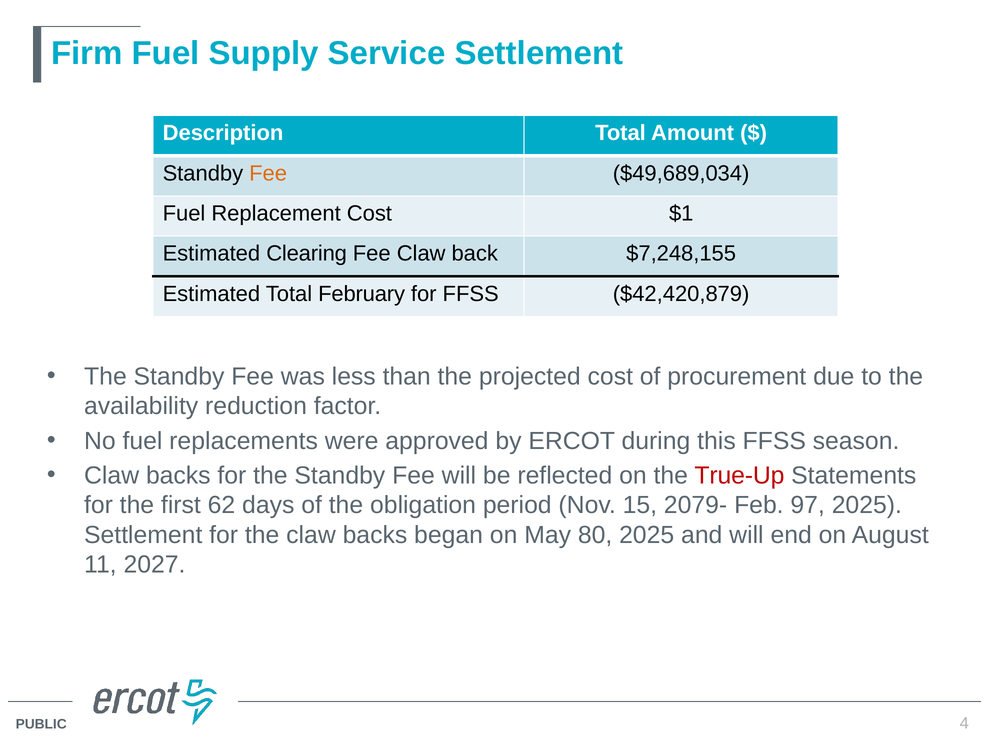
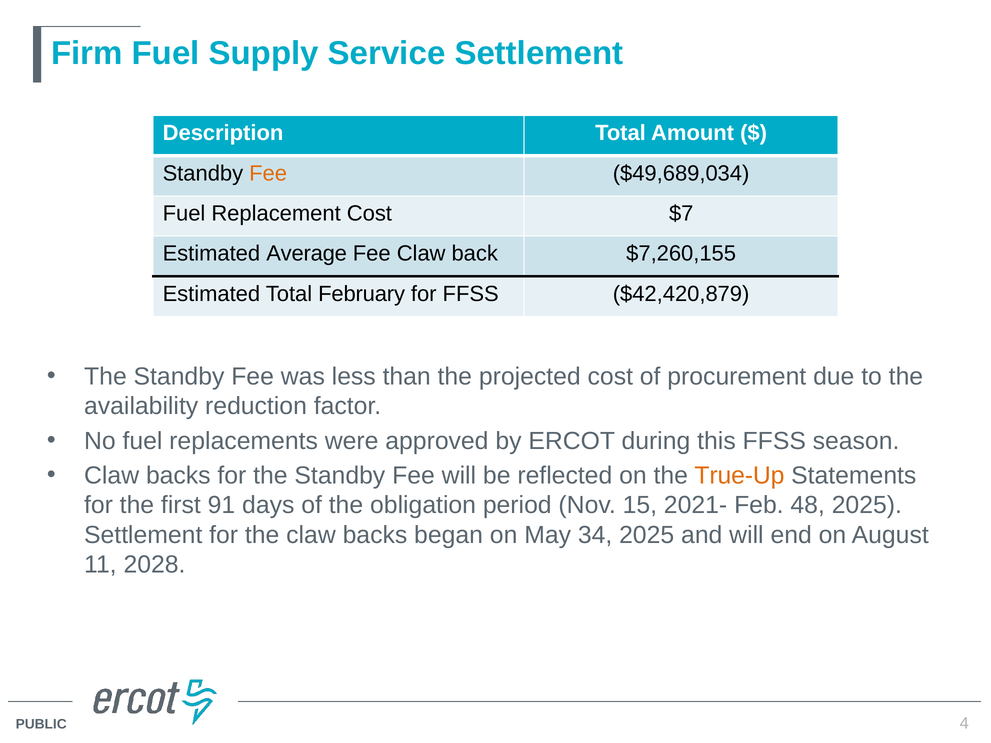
$1: $1 -> $7
Clearing: Clearing -> Average
$7,248,155: $7,248,155 -> $7,260,155
True-Up colour: red -> orange
62: 62 -> 91
2079-: 2079- -> 2021-
97: 97 -> 48
80: 80 -> 34
2027: 2027 -> 2028
